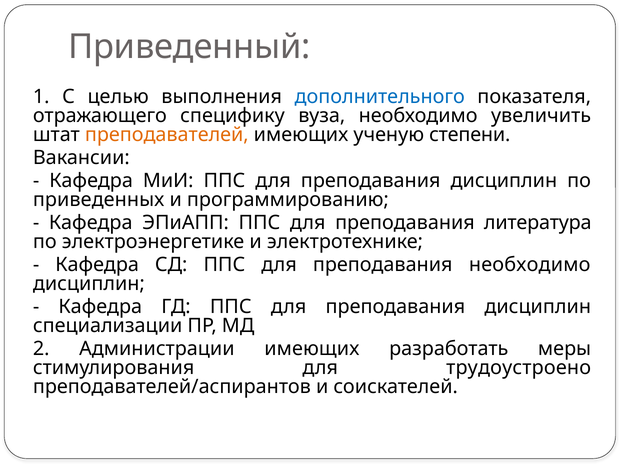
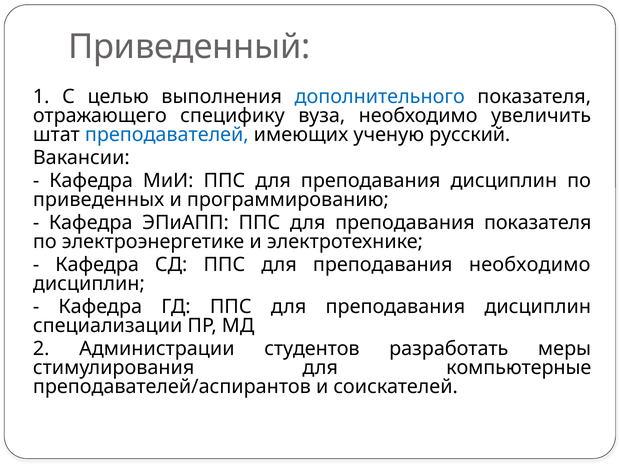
преподавателей colour: orange -> blue
степени: степени -> русский
преподавания литература: литература -> показателя
Администрации имеющих: имеющих -> студентов
трудоустроено: трудоустроено -> компьютерные
